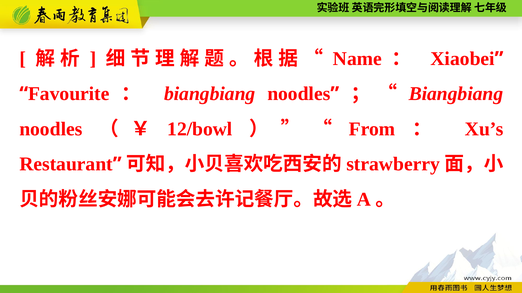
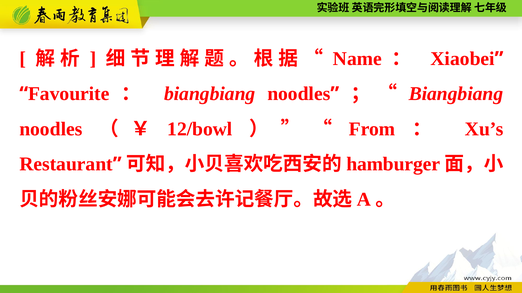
strawberry: strawberry -> hamburger
